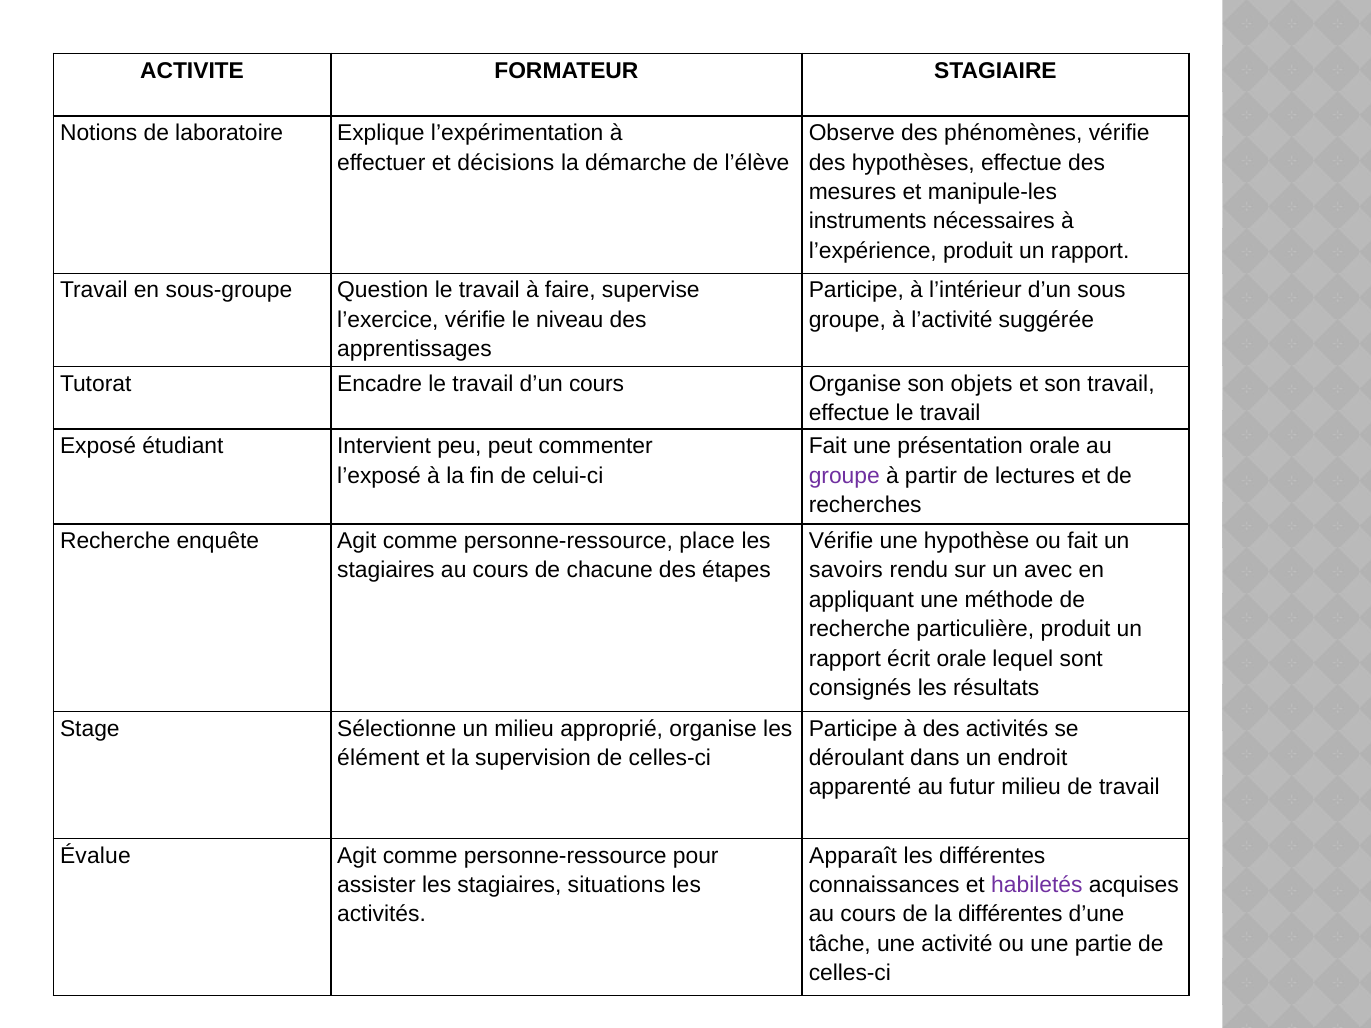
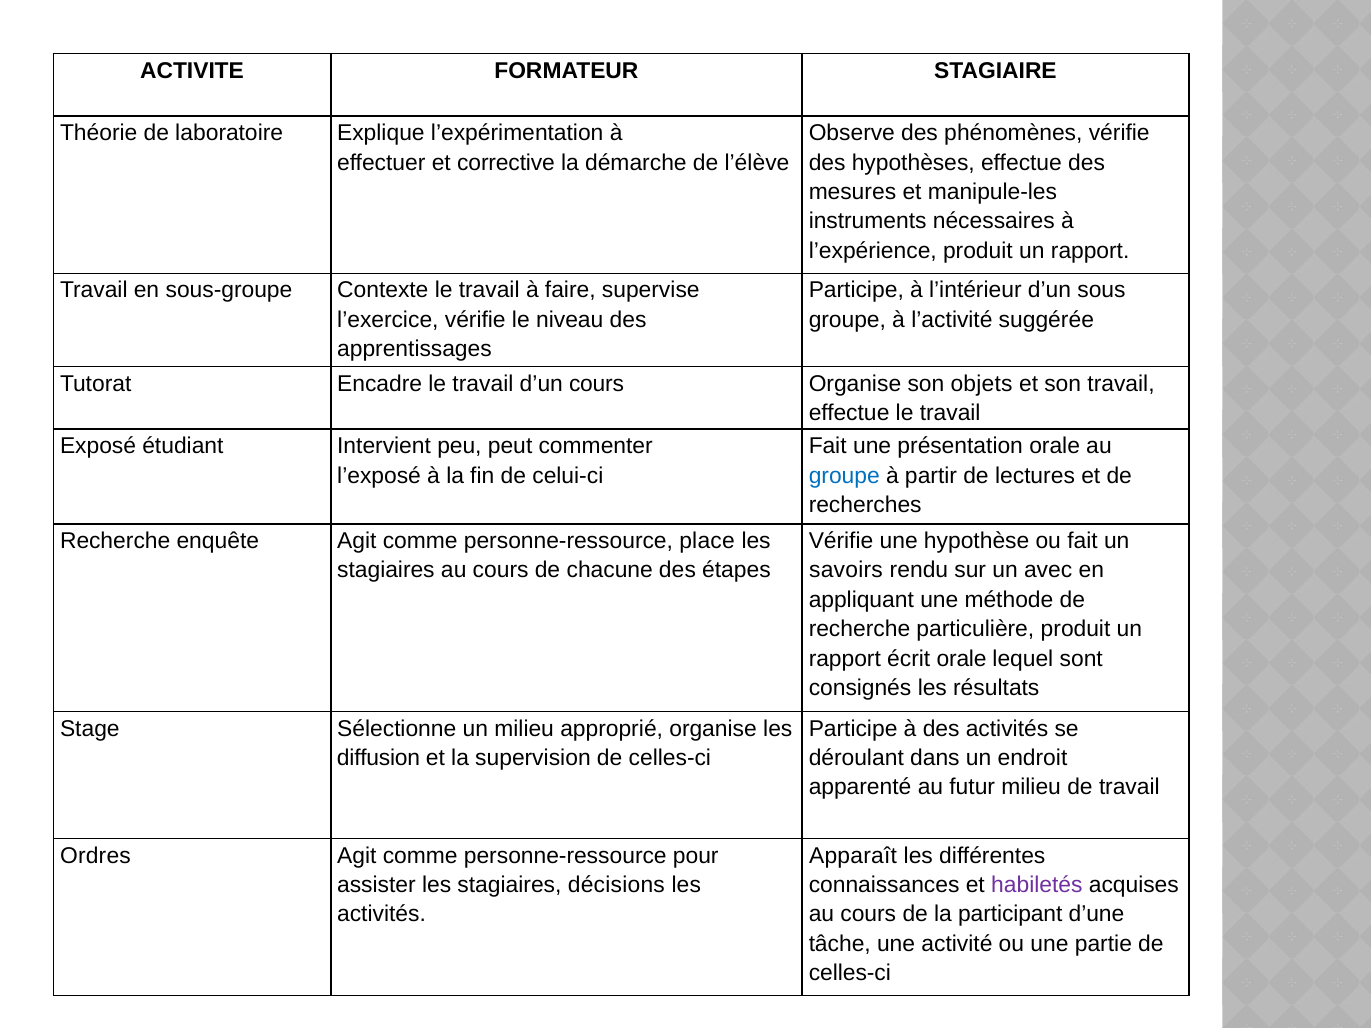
Notions: Notions -> Théorie
décisions: décisions -> corrective
Question: Question -> Contexte
groupe at (844, 476) colour: purple -> blue
élément: élément -> diffusion
Évalue: Évalue -> Ordres
situations: situations -> décisions
la différentes: différentes -> participant
